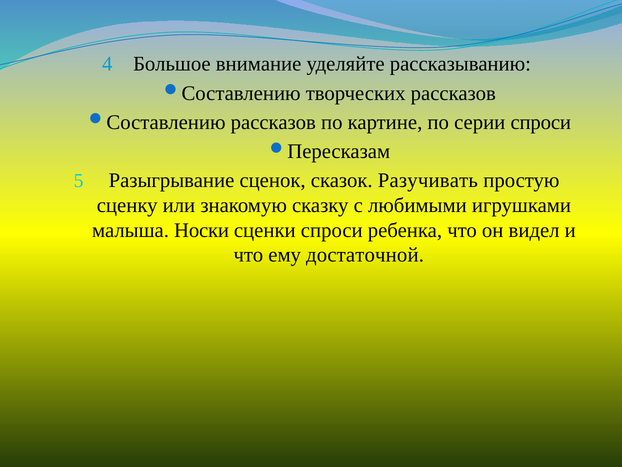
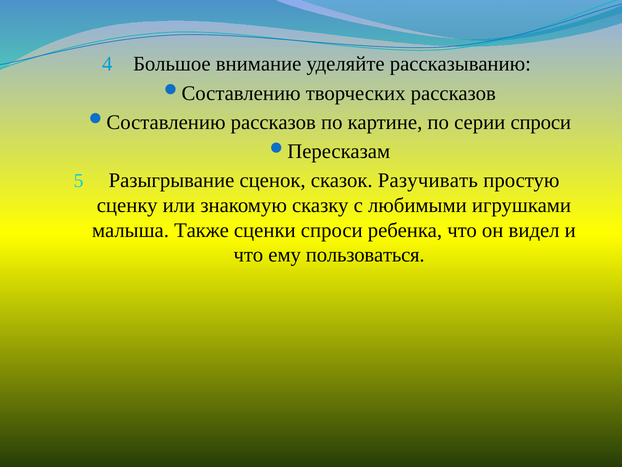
Носки: Носки -> Также
достаточной: достаточной -> пользоваться
